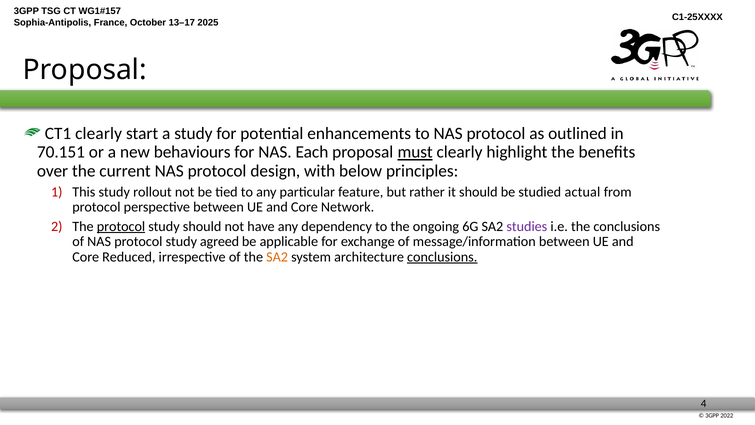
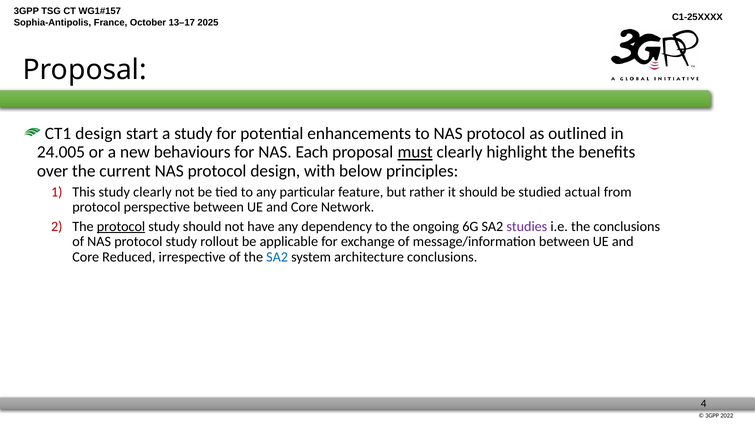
CT1 clearly: clearly -> design
70.151: 70.151 -> 24.005
study rollout: rollout -> clearly
agreed: agreed -> rollout
SA2 at (277, 257) colour: orange -> blue
conclusions at (442, 257) underline: present -> none
